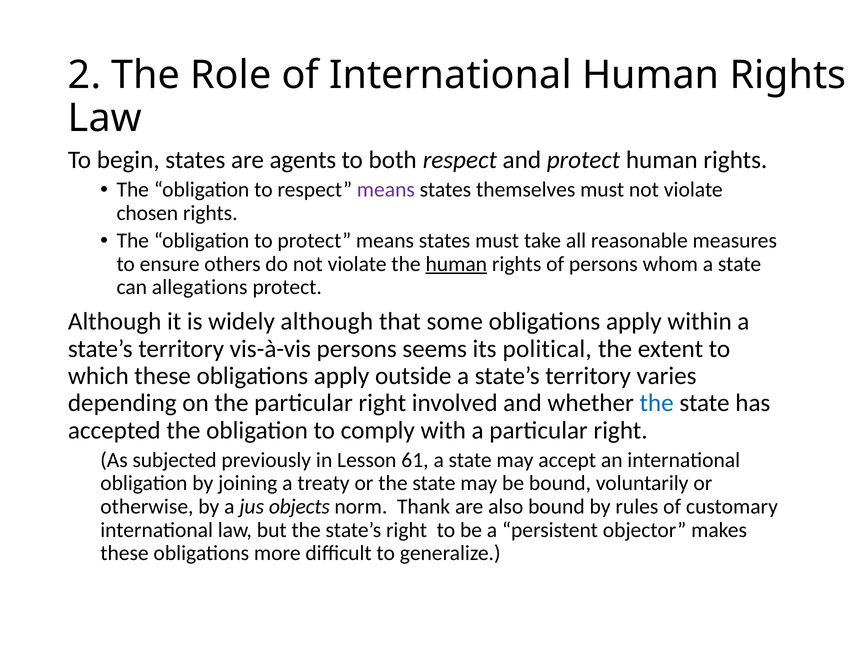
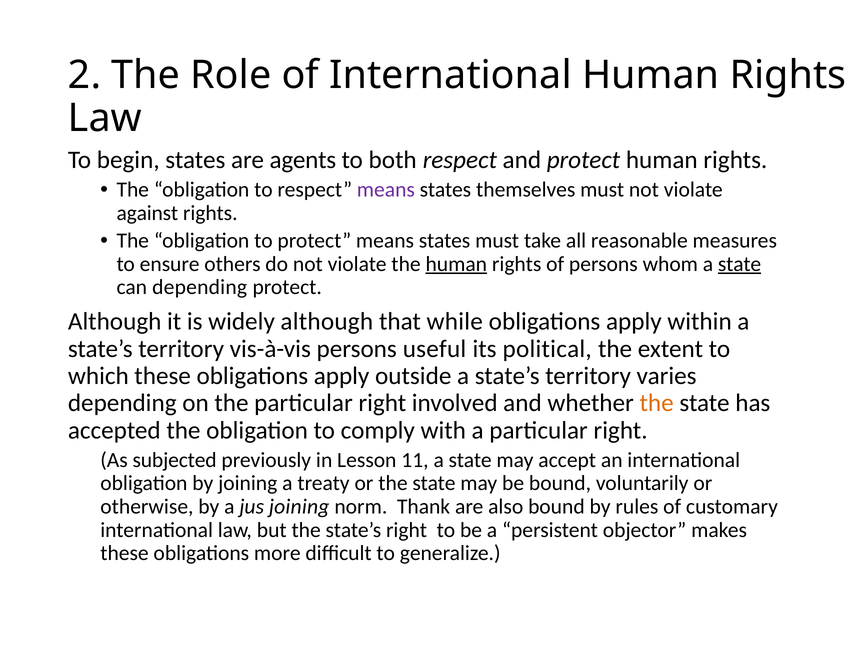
chosen: chosen -> against
state at (740, 264) underline: none -> present
can allegations: allegations -> depending
some: some -> while
seems: seems -> useful
the at (657, 403) colour: blue -> orange
61: 61 -> 11
jus objects: objects -> joining
